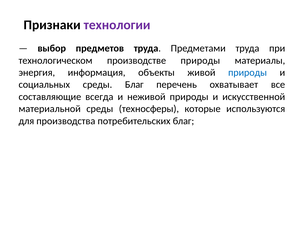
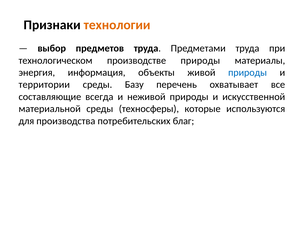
технологии colour: purple -> orange
социальных: социальных -> территории
среды Благ: Благ -> Базу
